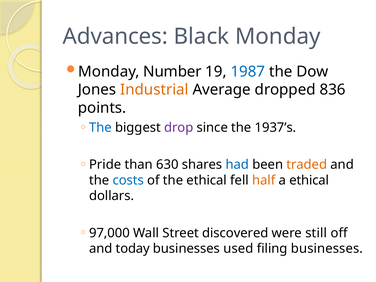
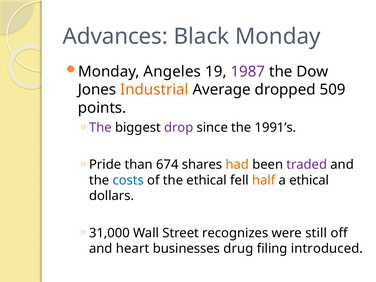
Number: Number -> Angeles
1987 colour: blue -> purple
836: 836 -> 509
The at (100, 128) colour: blue -> purple
1937’s: 1937’s -> 1991’s
630: 630 -> 674
had colour: blue -> orange
traded colour: orange -> purple
97,000: 97,000 -> 31,000
discovered: discovered -> recognizes
today: today -> heart
used: used -> drug
filing businesses: businesses -> introduced
